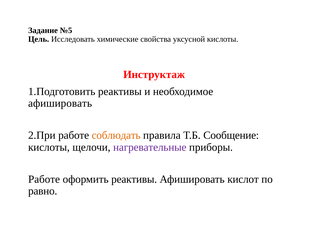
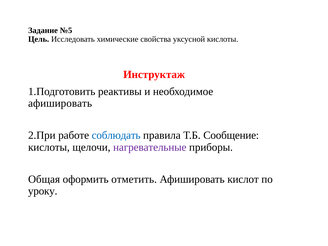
соблюдать colour: orange -> blue
Работе at (44, 179): Работе -> Общая
оформить реактивы: реактивы -> отметить
равно: равно -> уроку
